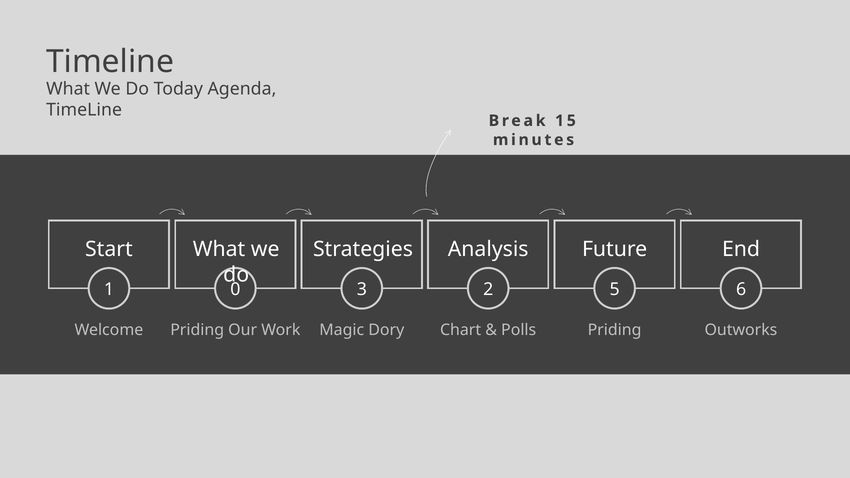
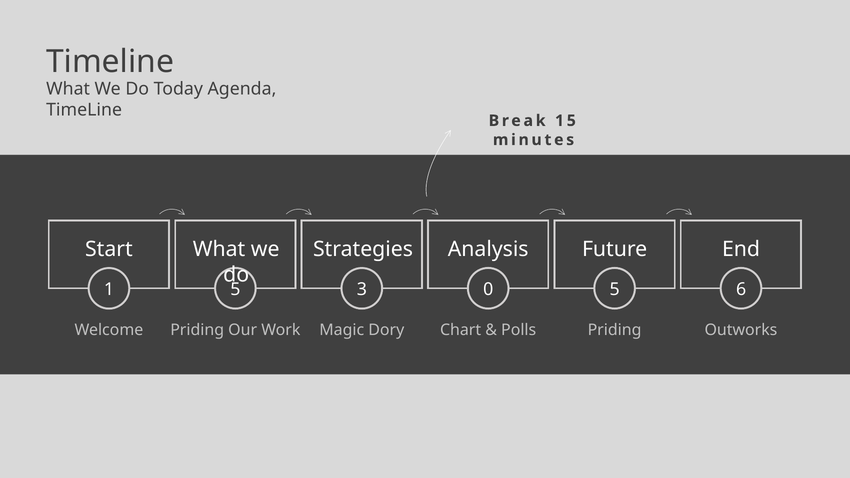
1 0: 0 -> 5
2: 2 -> 0
